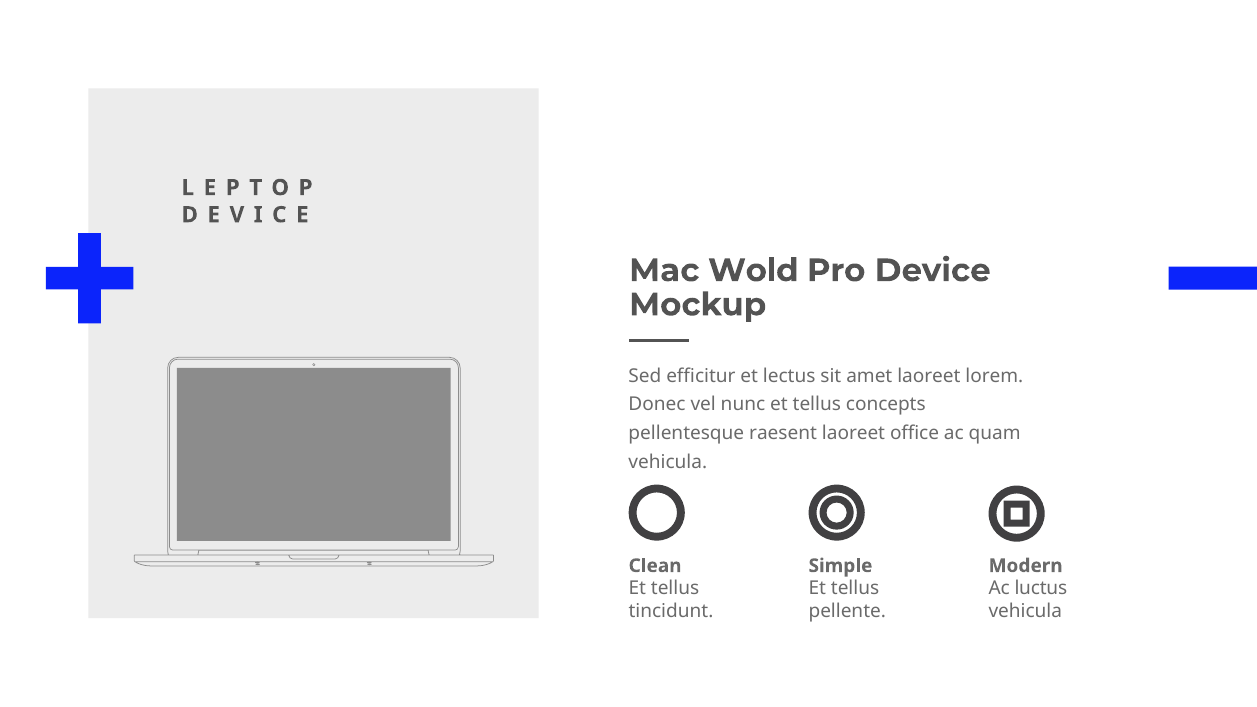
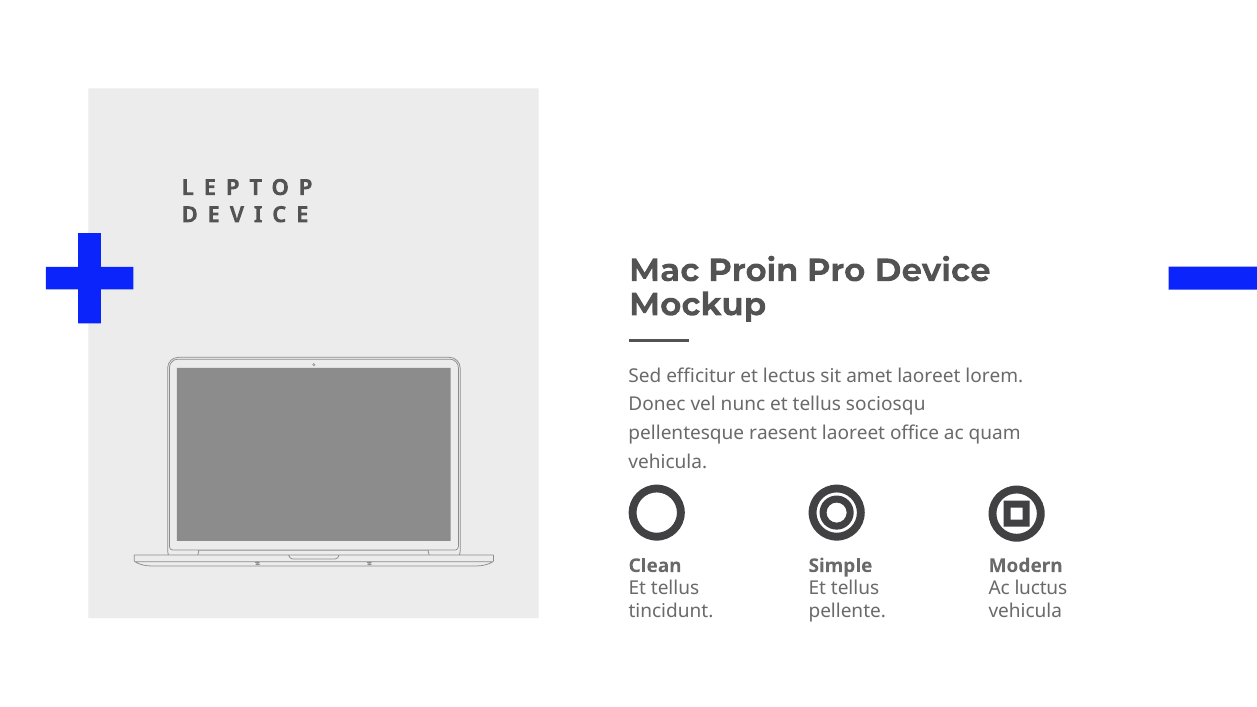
Wold: Wold -> Proin
concepts: concepts -> sociosqu
